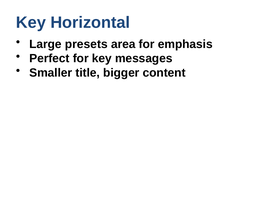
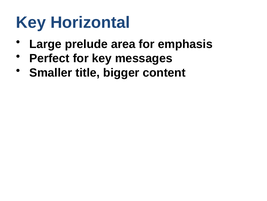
presets: presets -> prelude
